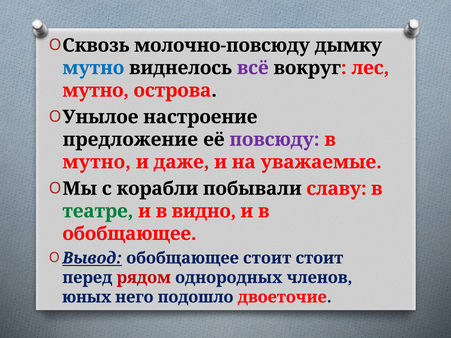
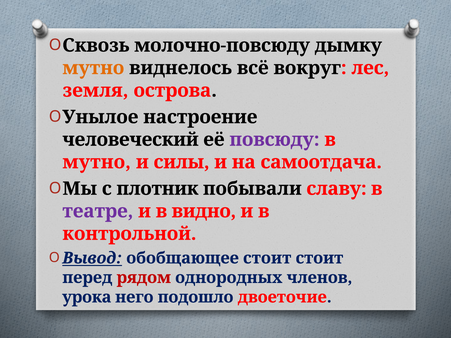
мутно at (93, 68) colour: blue -> orange
всё colour: purple -> black
мутно at (96, 91): мутно -> земля
предложение: предложение -> человеческий
даже: даже -> силы
уважаемые: уважаемые -> самоотдача
корабли: корабли -> плотник
театре colour: green -> purple
обобщающее at (129, 234): обобщающее -> контрольной
юных: юных -> урока
